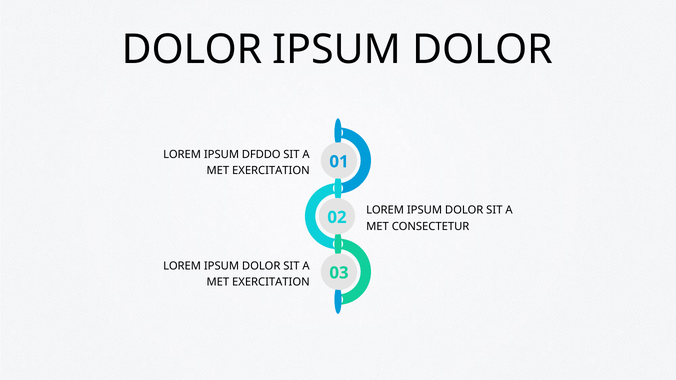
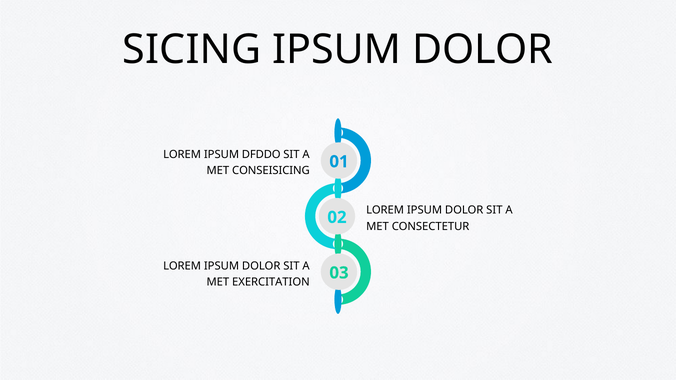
DOLOR at (192, 50): DOLOR -> SICING
EXERCITATION at (271, 171): EXERCITATION -> CONSEISICING
